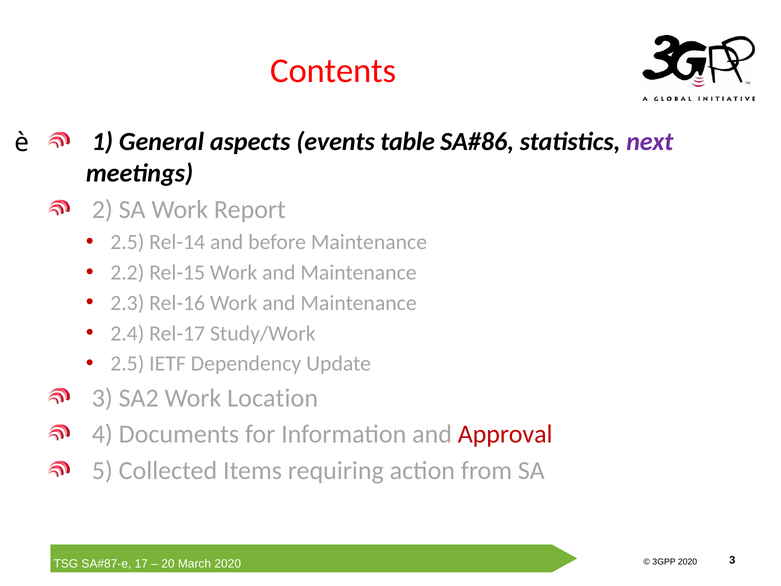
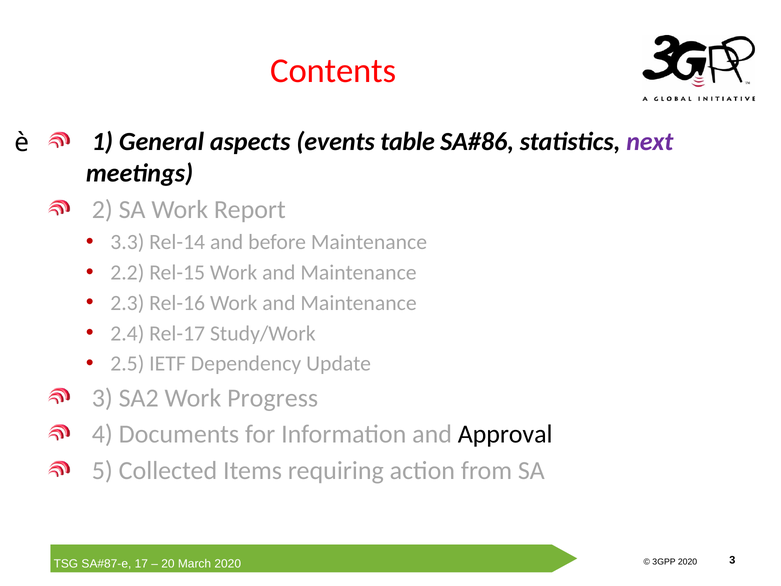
2.5 at (127, 242): 2.5 -> 3.3
Location: Location -> Progress
Approval colour: red -> black
